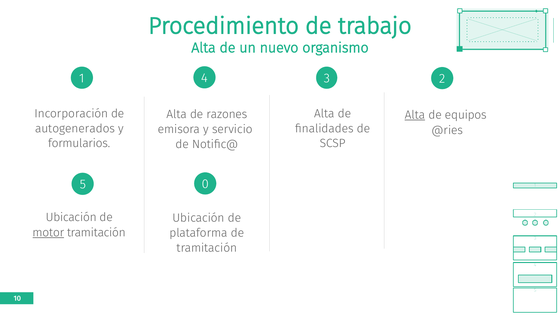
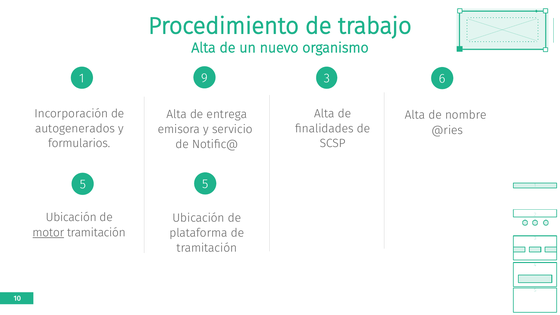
1 4: 4 -> 9
3 2: 2 -> 6
razones: razones -> entrega
Alta at (415, 115) underline: present -> none
equipos: equipos -> nombre
5 0: 0 -> 5
